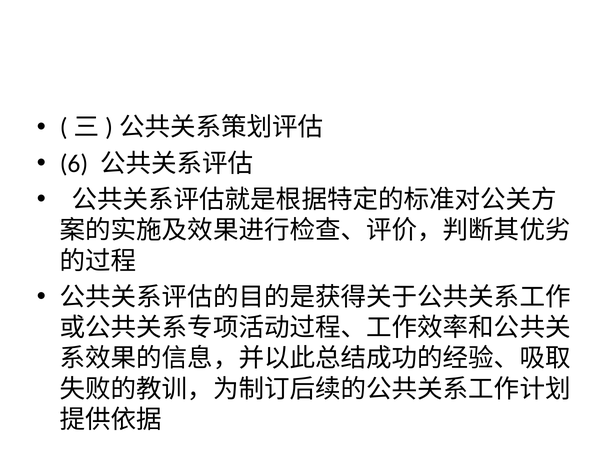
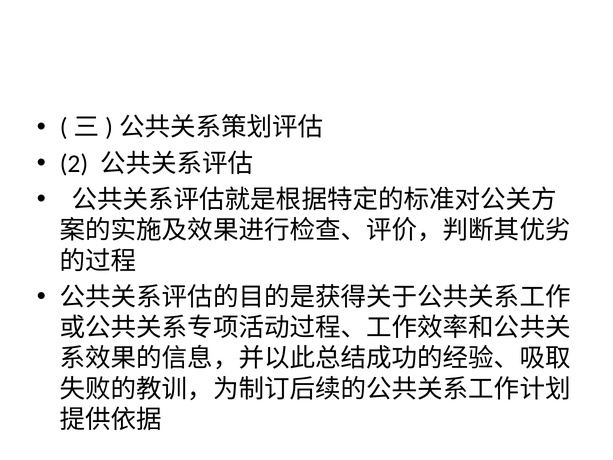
6: 6 -> 2
